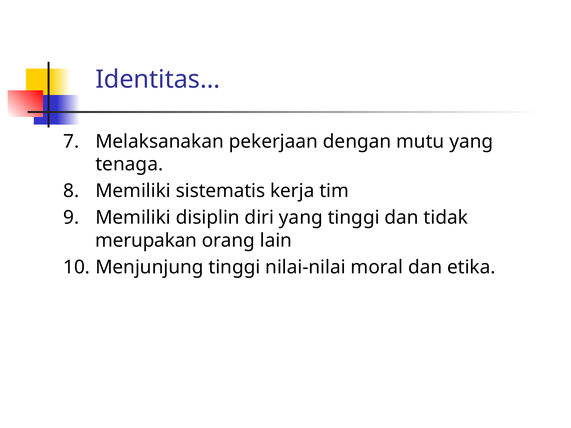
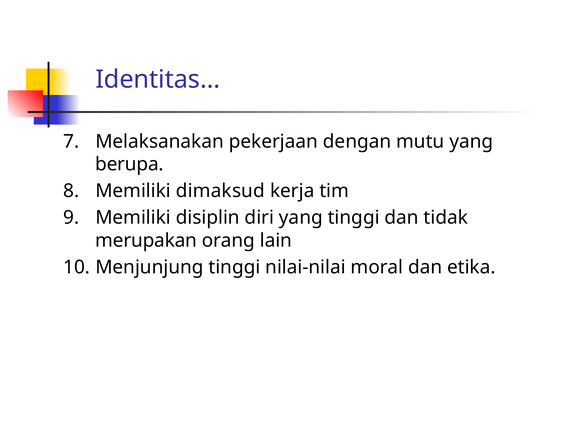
tenaga: tenaga -> berupa
sistematis: sistematis -> dimaksud
